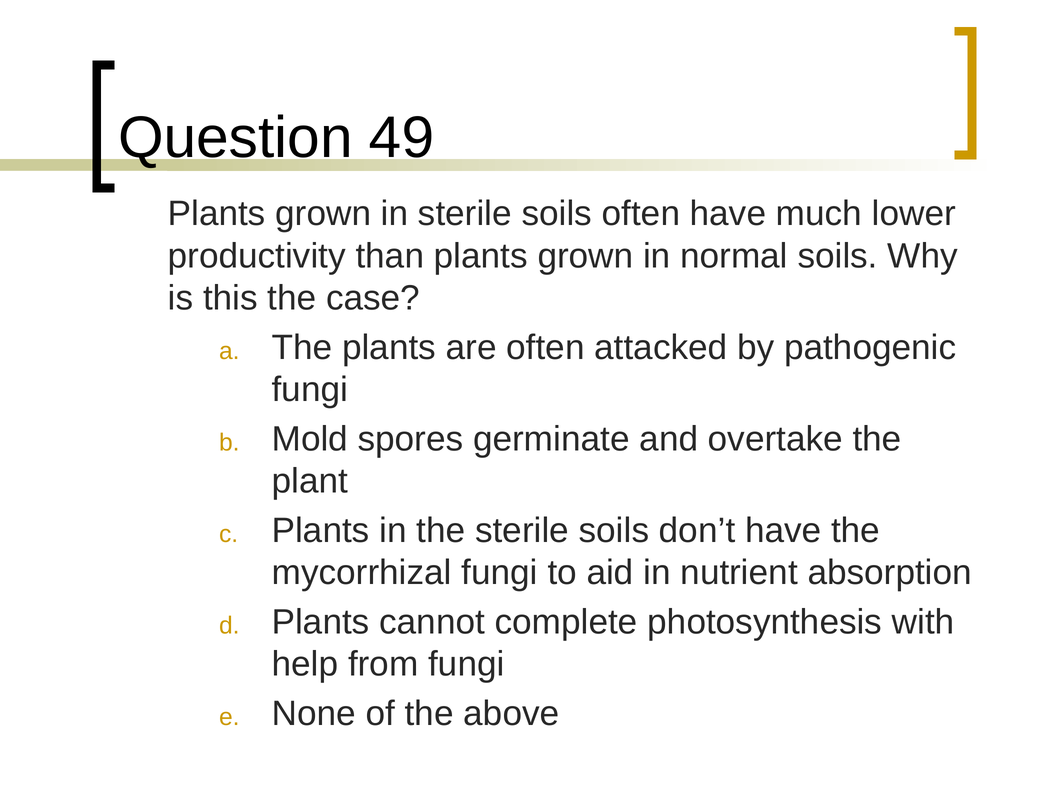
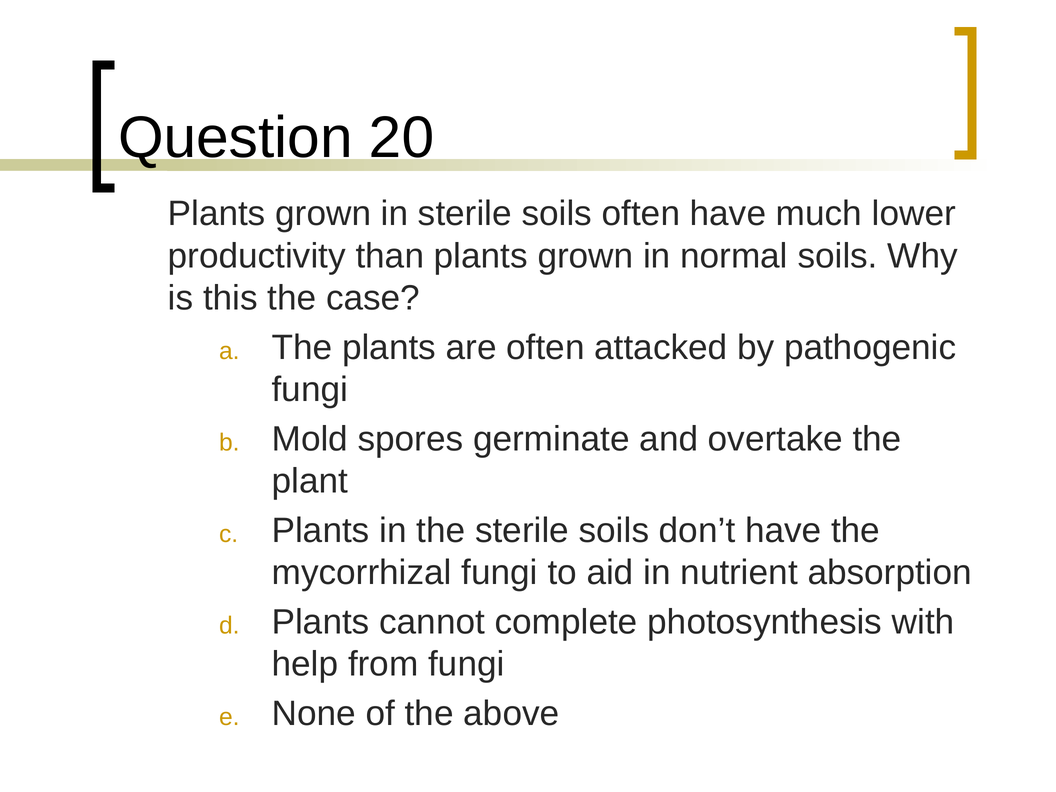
49: 49 -> 20
